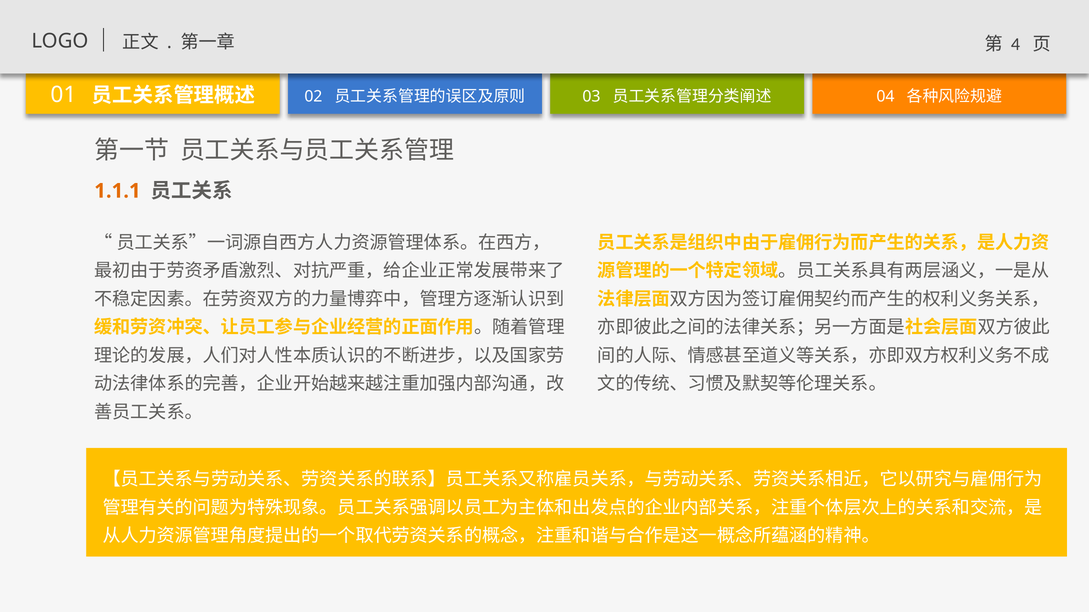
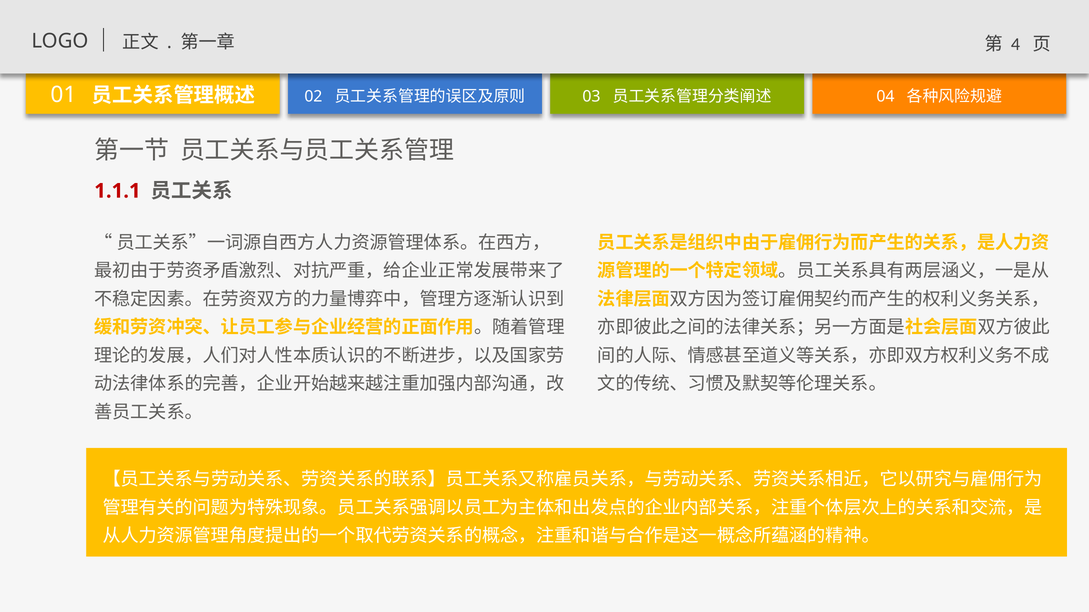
1.1.1 colour: orange -> red
